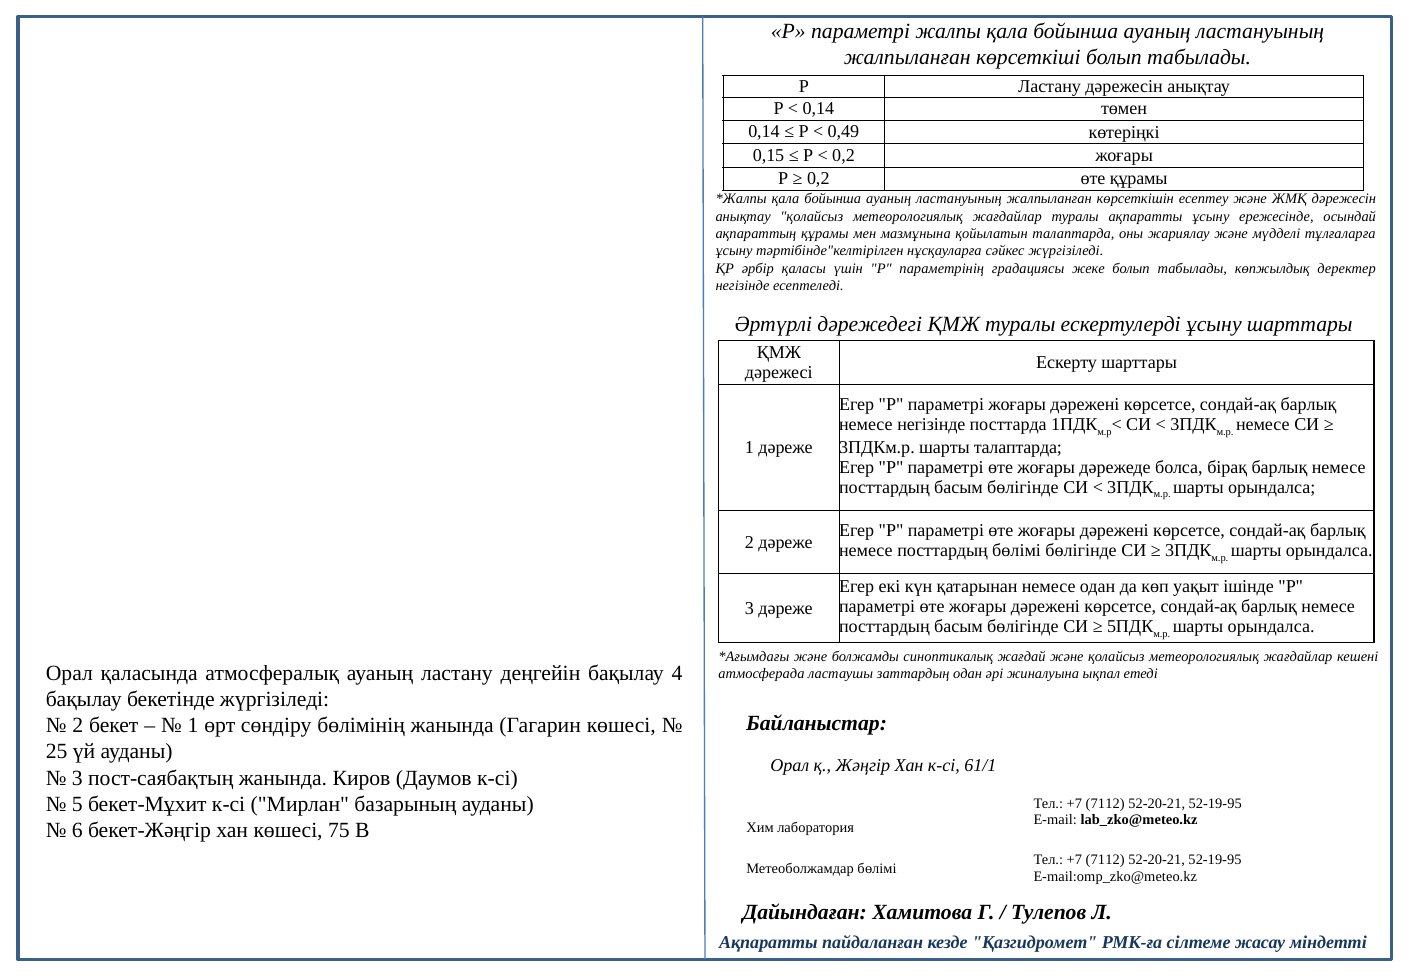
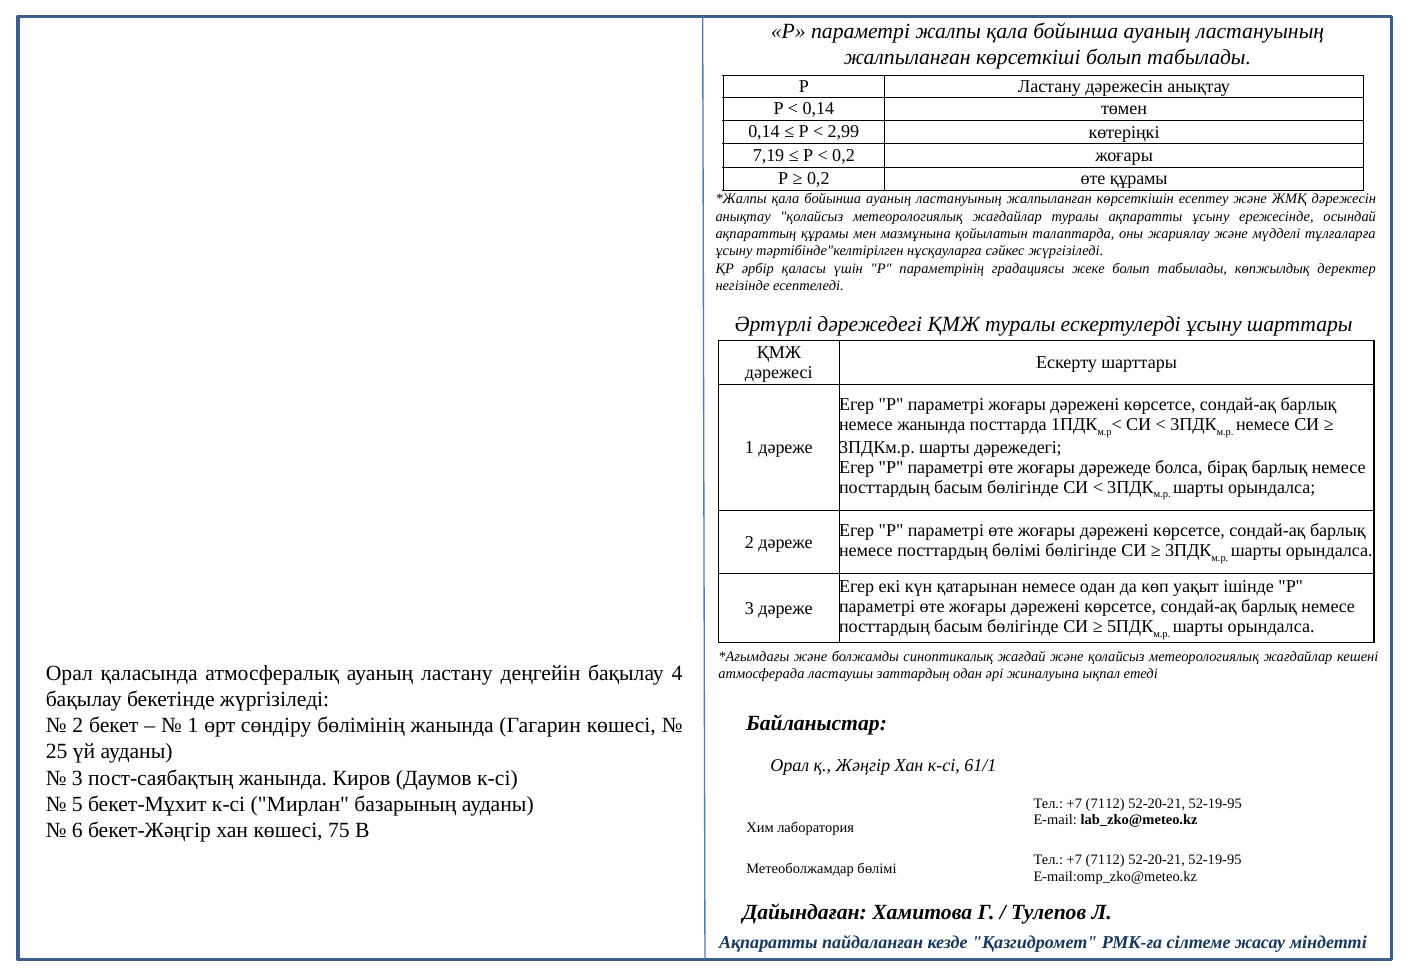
0,49: 0,49 -> 2,99
0,15: 0,15 -> 7,19
немесе негізінде: негізінде -> жанында
шарты талаптарда: талаптарда -> дәрежедегі
